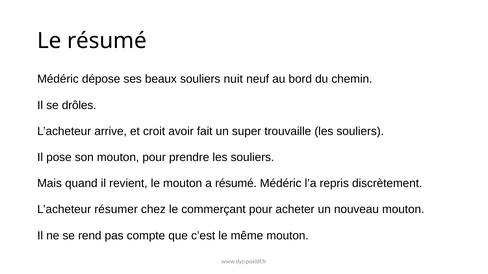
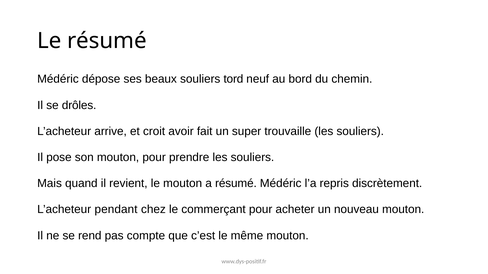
nuit: nuit -> tord
résumer: résumer -> pendant
